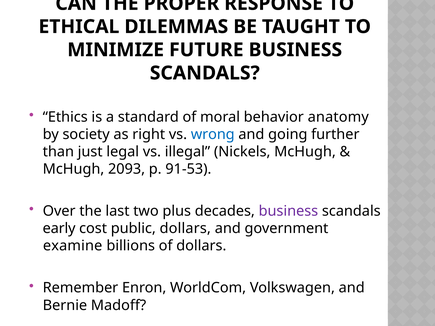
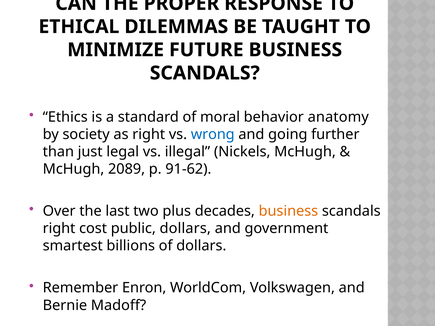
2093: 2093 -> 2089
91-53: 91-53 -> 91-62
business at (288, 211) colour: purple -> orange
early at (59, 229): early -> right
examine: examine -> smartest
